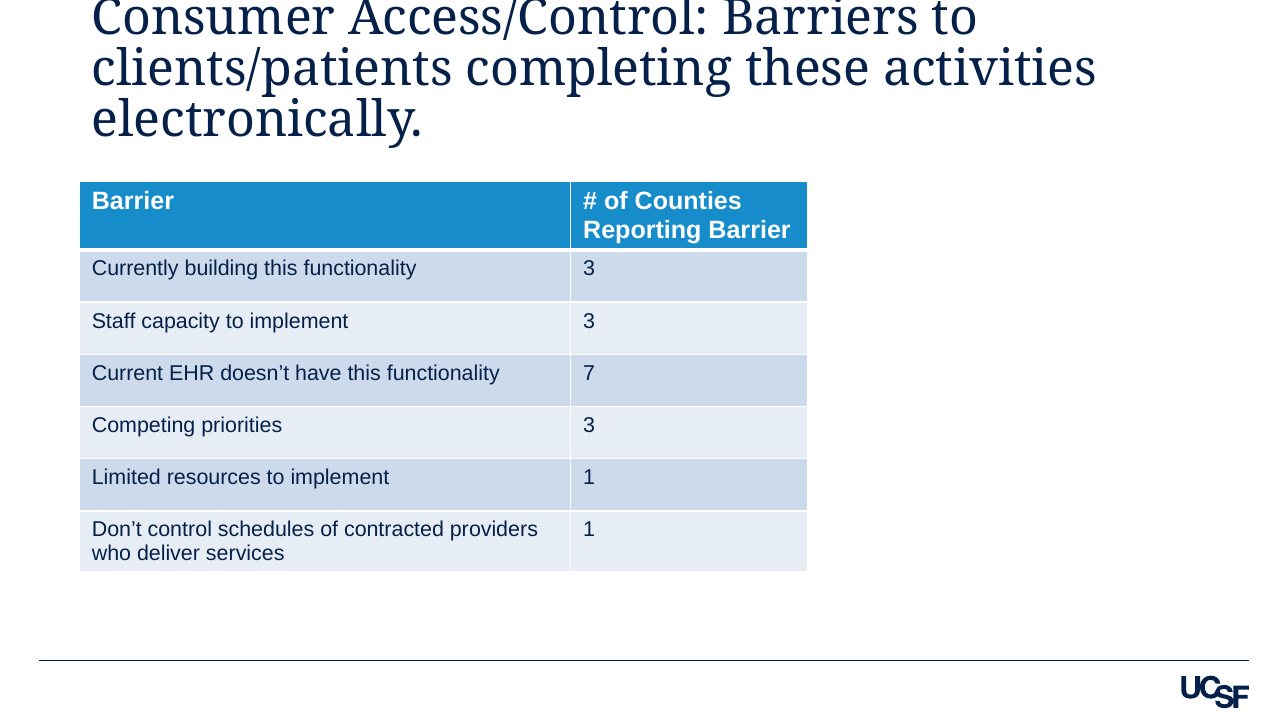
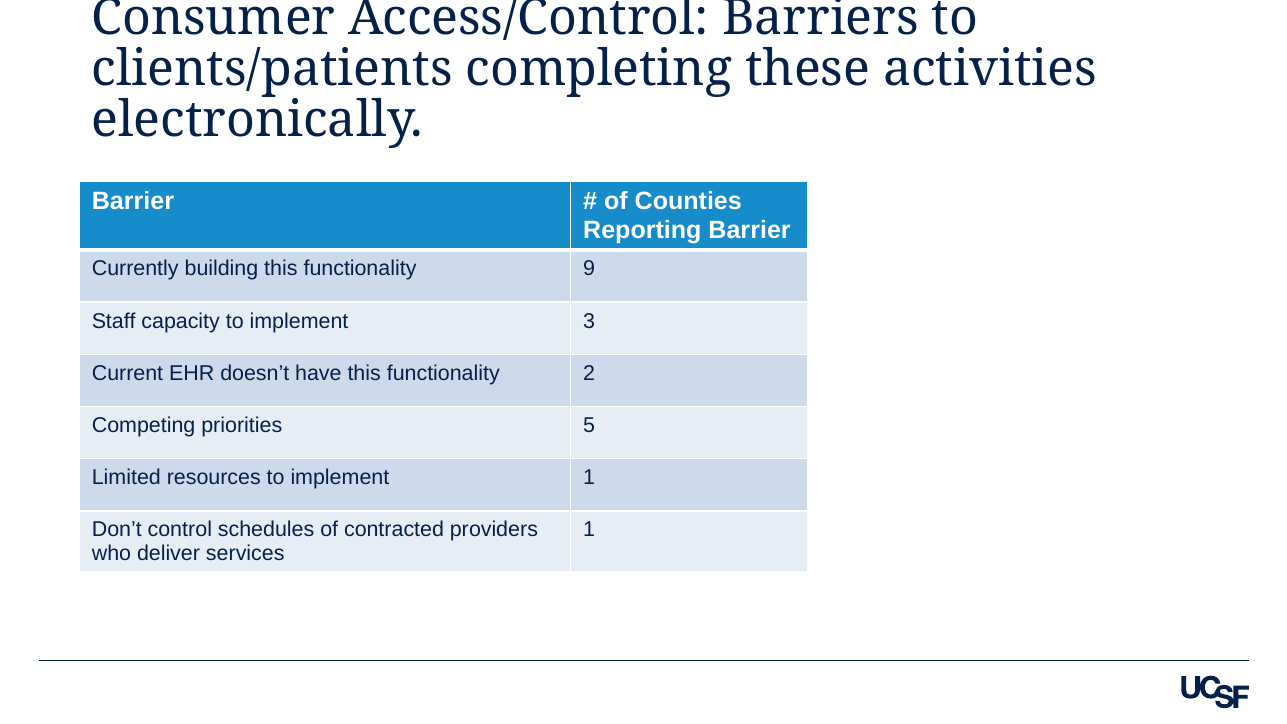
functionality 3: 3 -> 9
7: 7 -> 2
priorities 3: 3 -> 5
